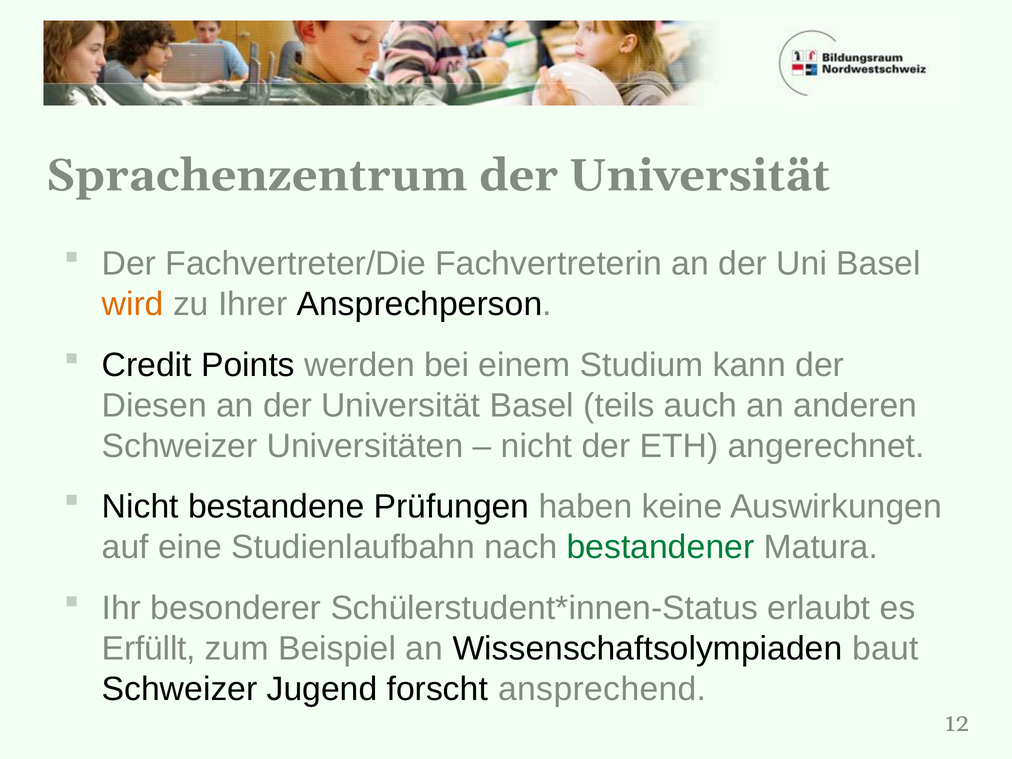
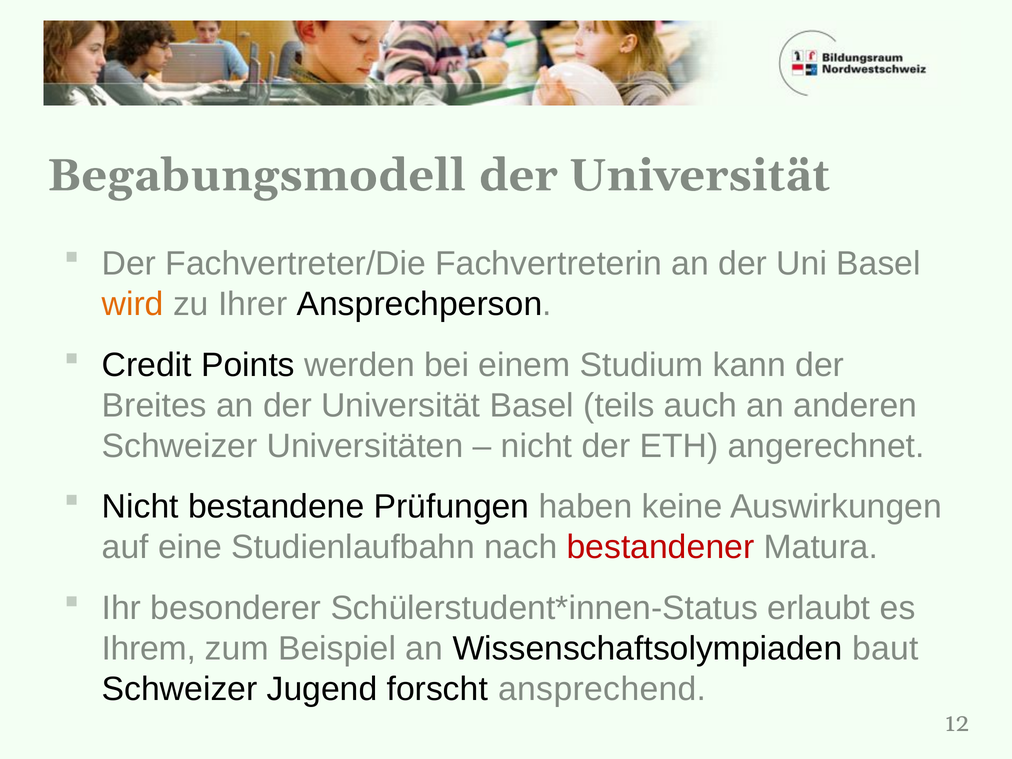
Sprachenzentrum: Sprachenzentrum -> Begabungsmodell
Diesen: Diesen -> Breites
bestandener colour: green -> red
Erfüllt: Erfüllt -> Ihrem
